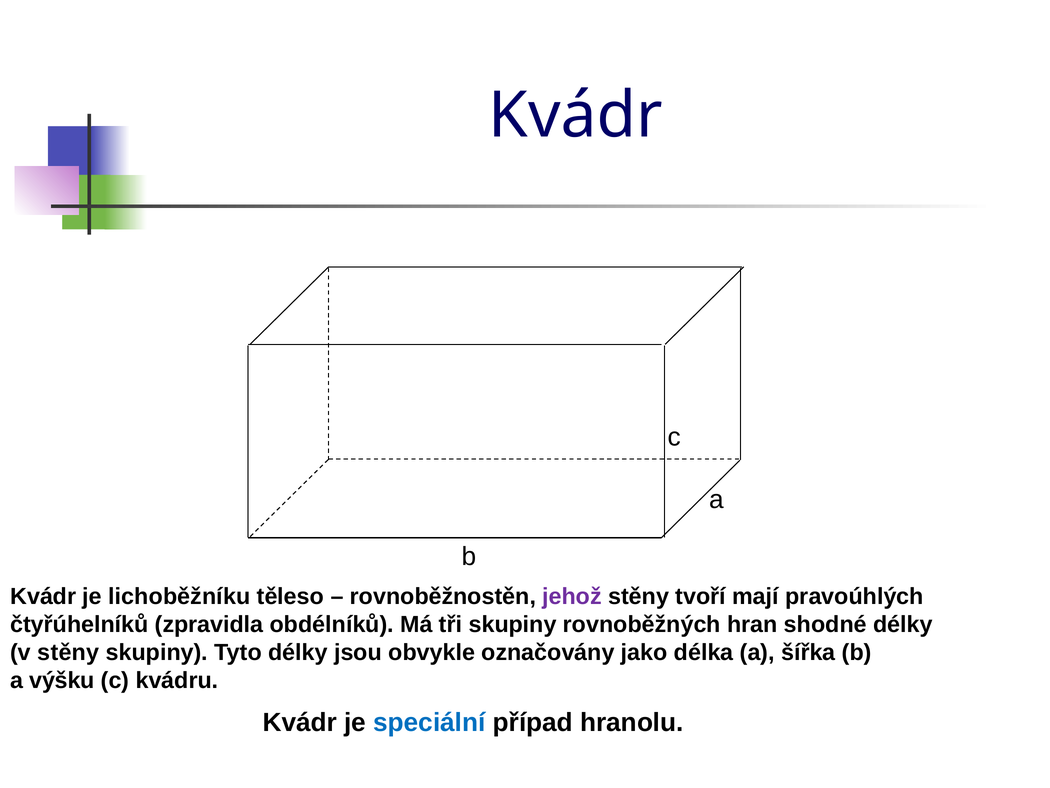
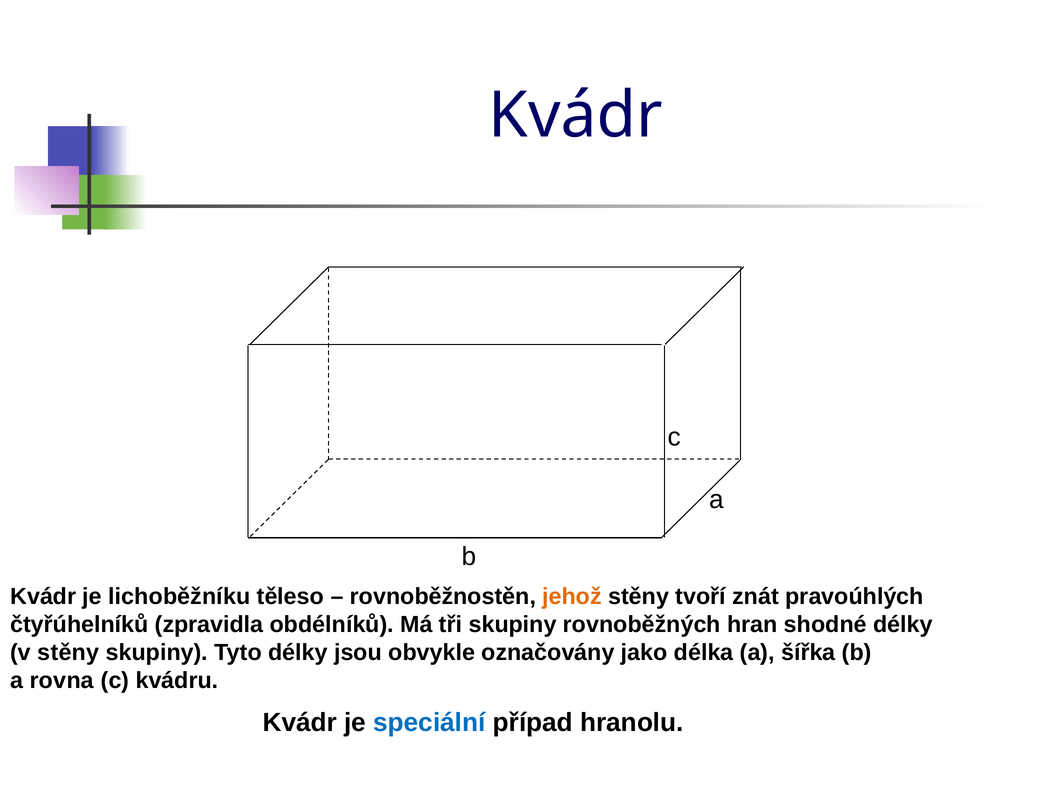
jehož colour: purple -> orange
mají: mají -> znát
výšku: výšku -> rovna
